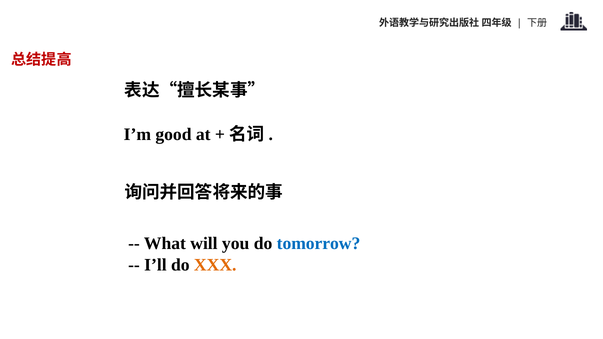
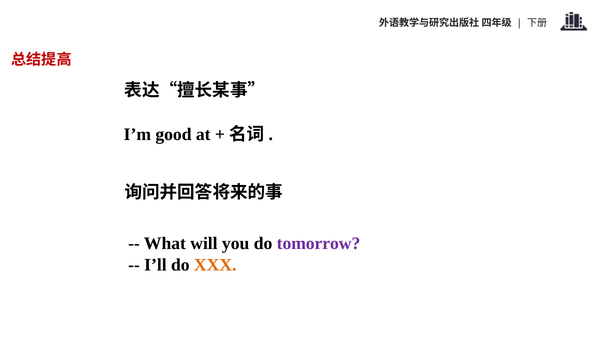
tomorrow colour: blue -> purple
